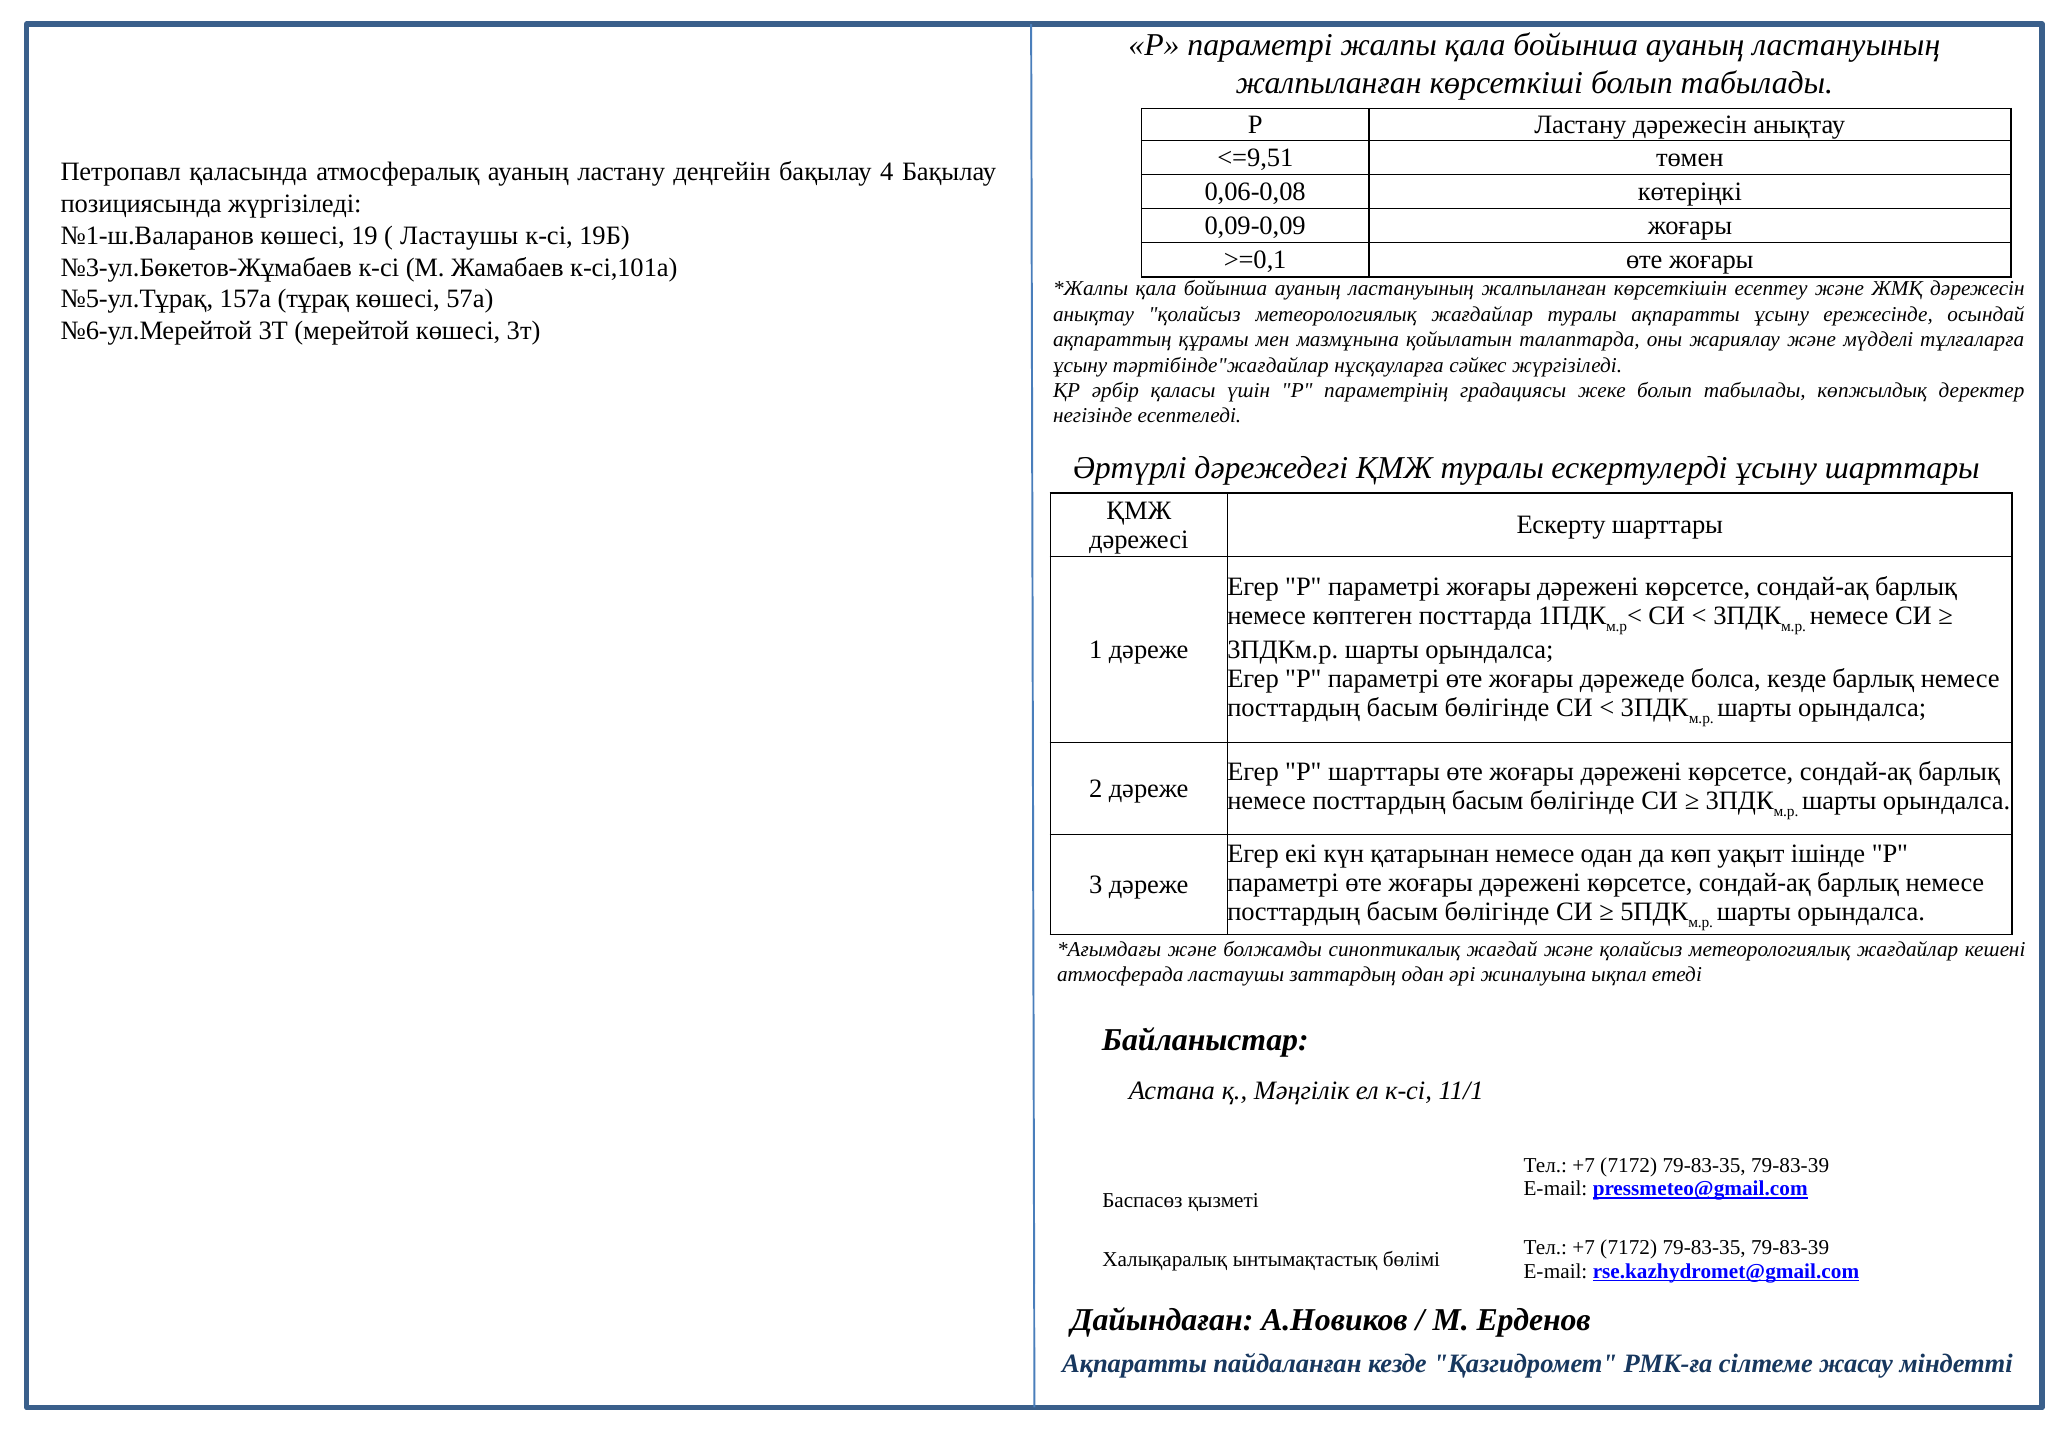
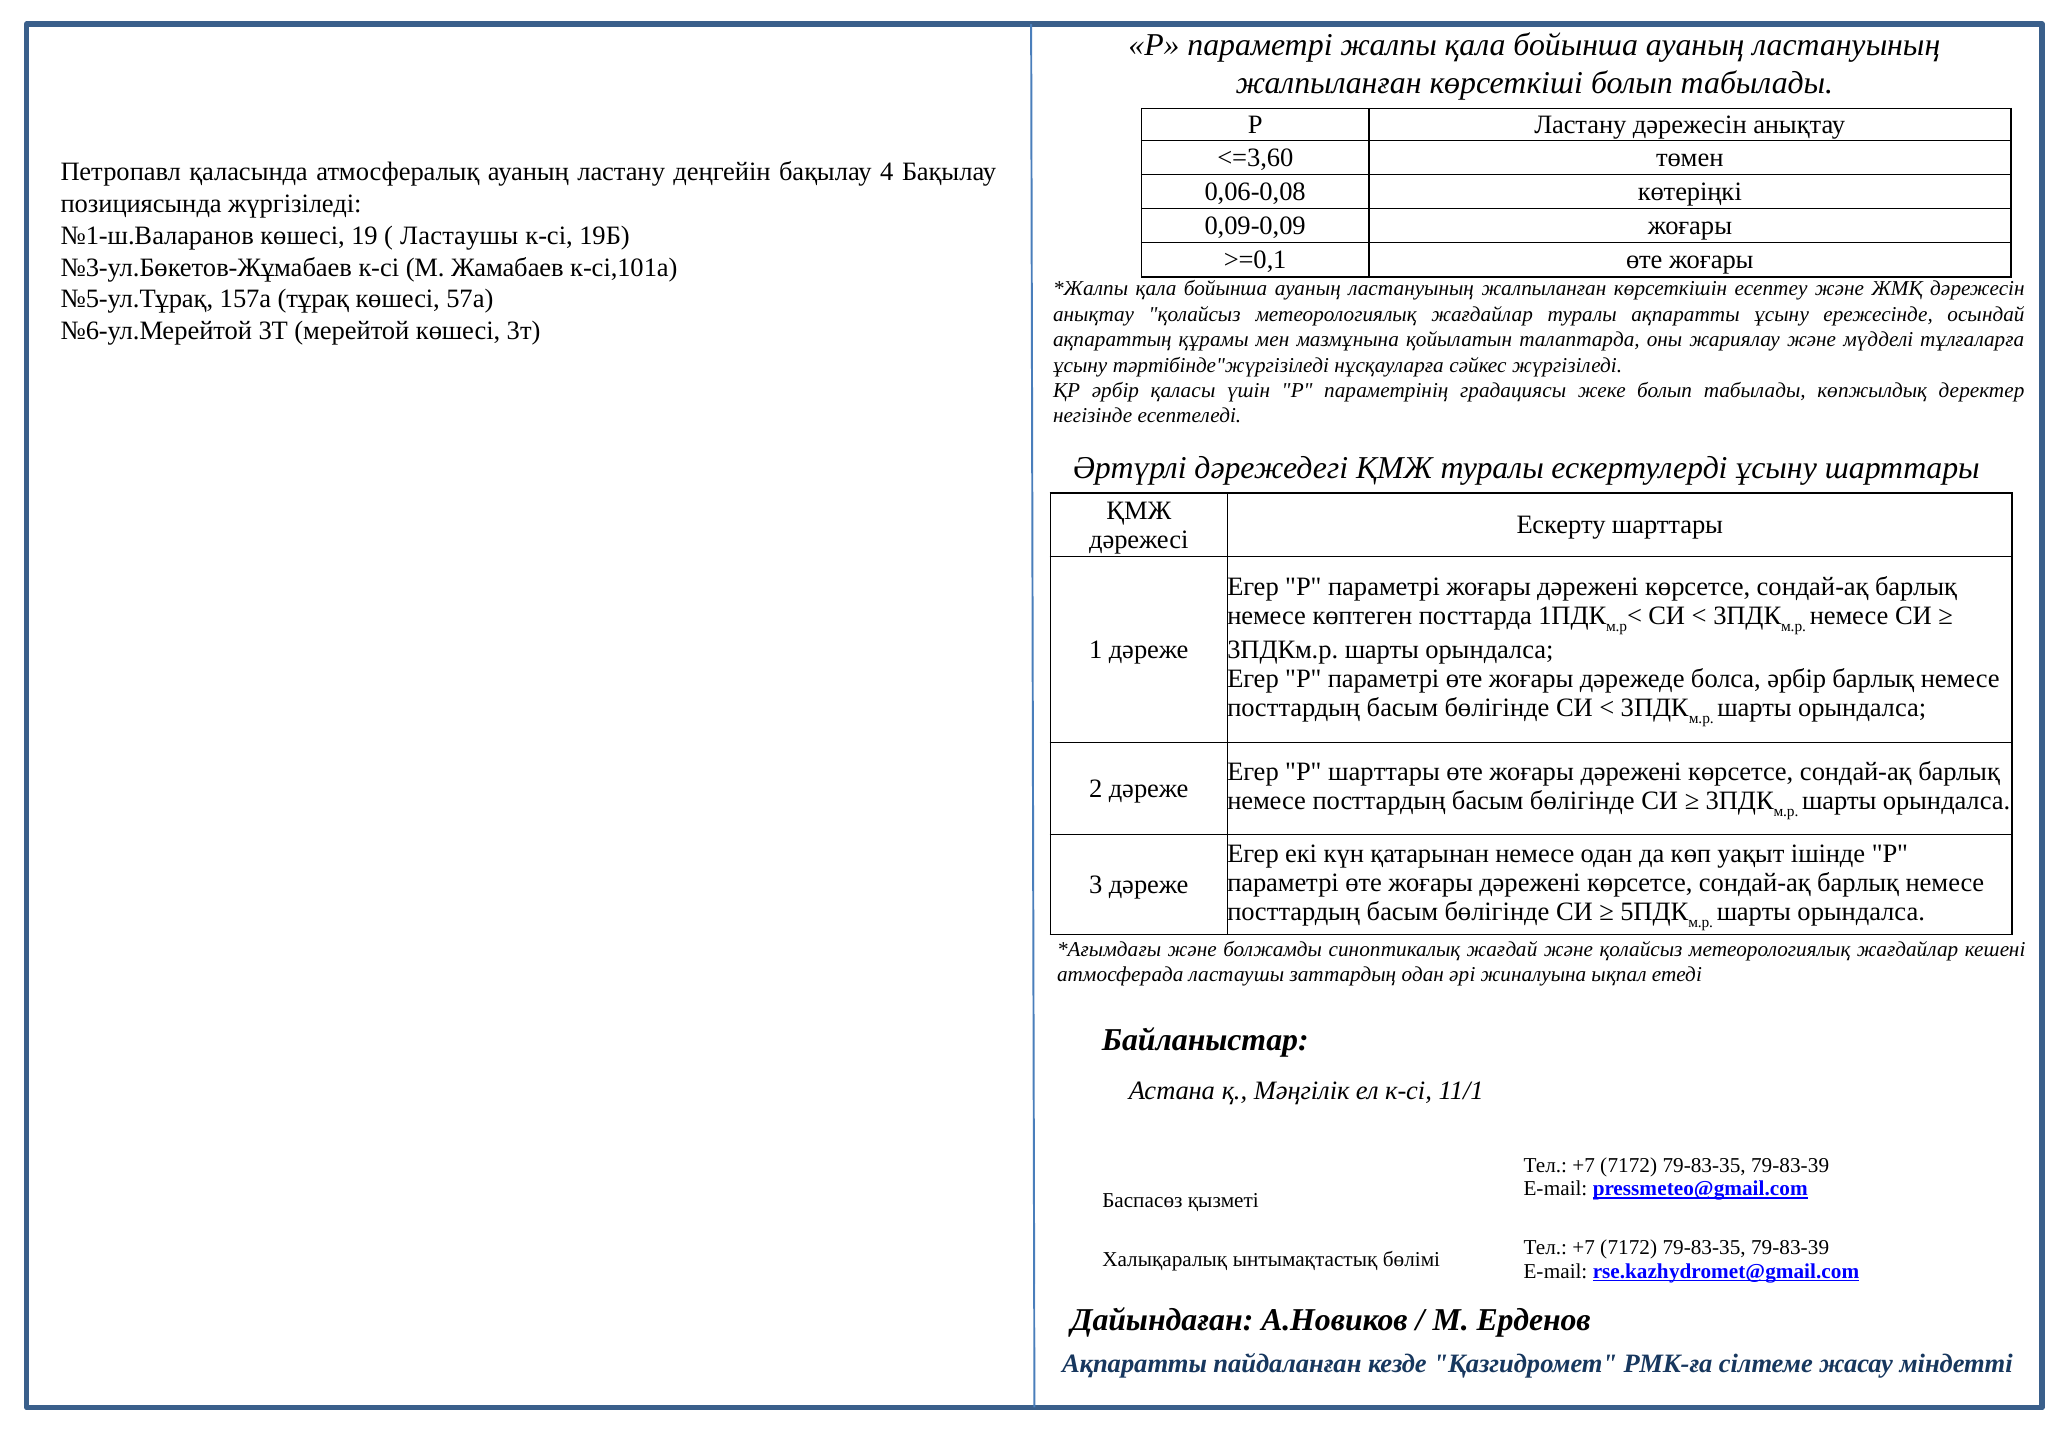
<=9,51: <=9,51 -> <=3,60
тәртібінде"жағдайлар: тәртібінде"жағдайлар -> тәртібінде"жүргізіледі
болса кезде: кезде -> әрбір
